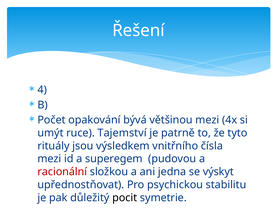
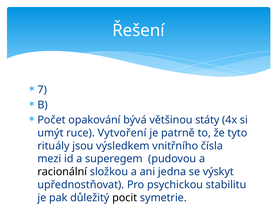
4: 4 -> 7
většinou mezi: mezi -> státy
Tajemství: Tajemství -> Vytvoření
racionální colour: red -> black
